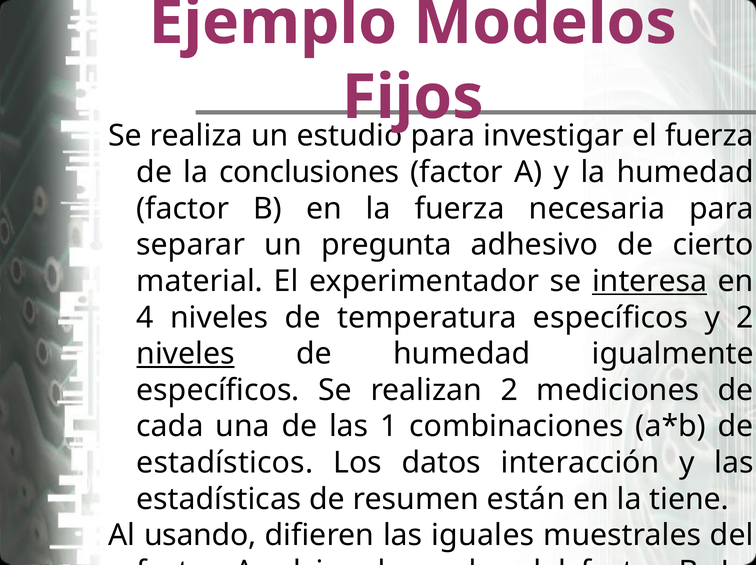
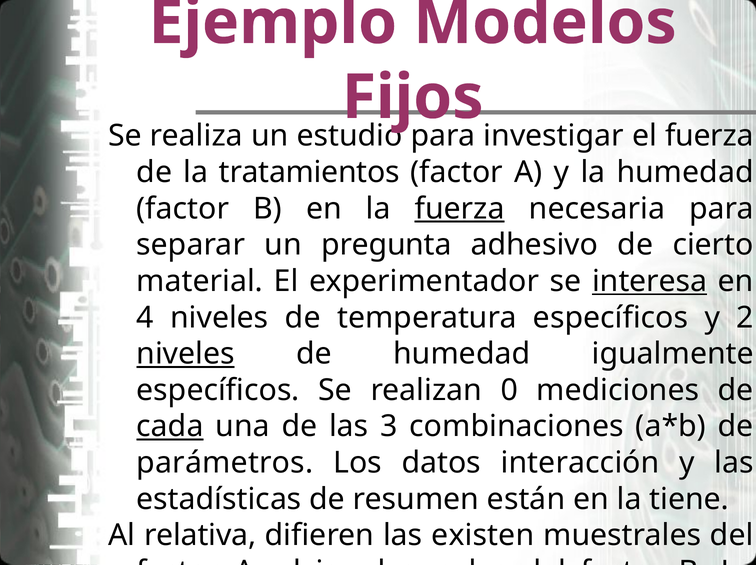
conclusiones: conclusiones -> tratamientos
fuerza at (460, 209) underline: none -> present
realizan 2: 2 -> 0
cada underline: none -> present
1: 1 -> 3
estadísticos: estadísticos -> parámetros
usando: usando -> relativa
las iguales: iguales -> existen
